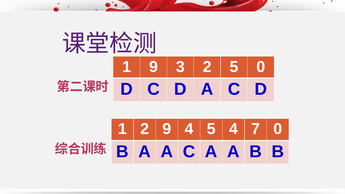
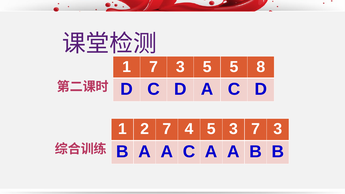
1 9: 9 -> 7
3 2: 2 -> 5
5 0: 0 -> 8
2 9: 9 -> 7
5 4: 4 -> 3
0 at (278, 129): 0 -> 3
